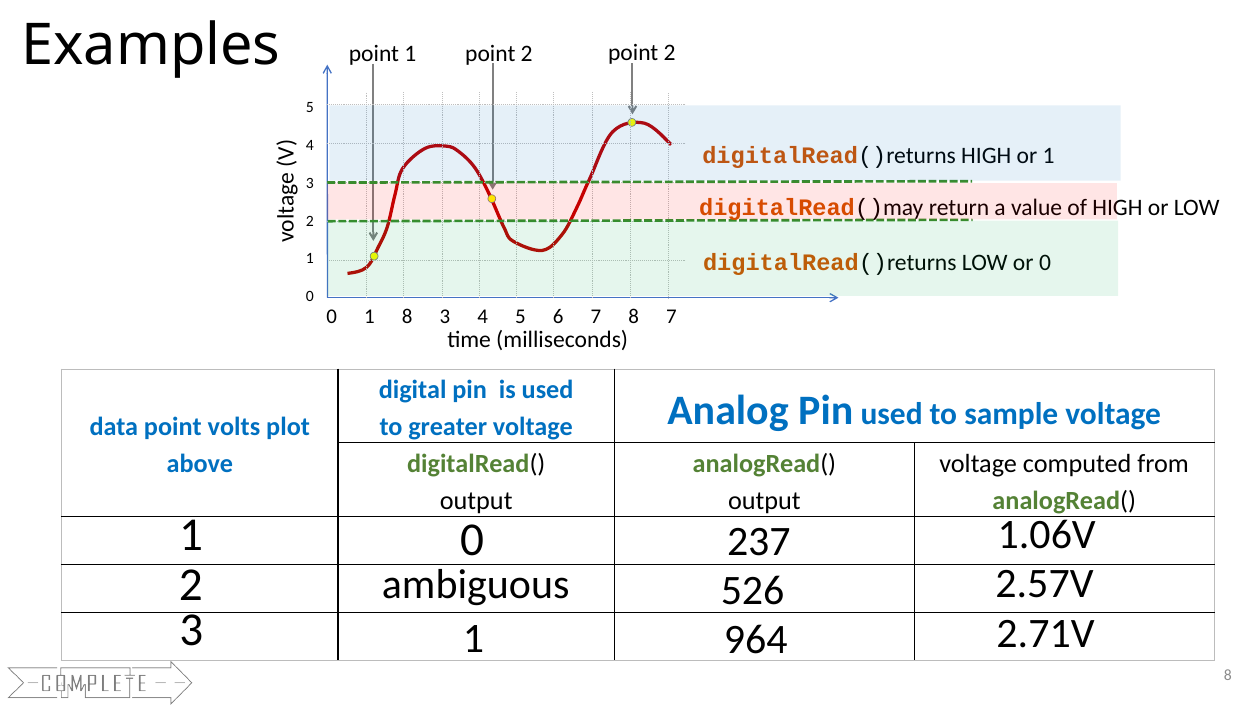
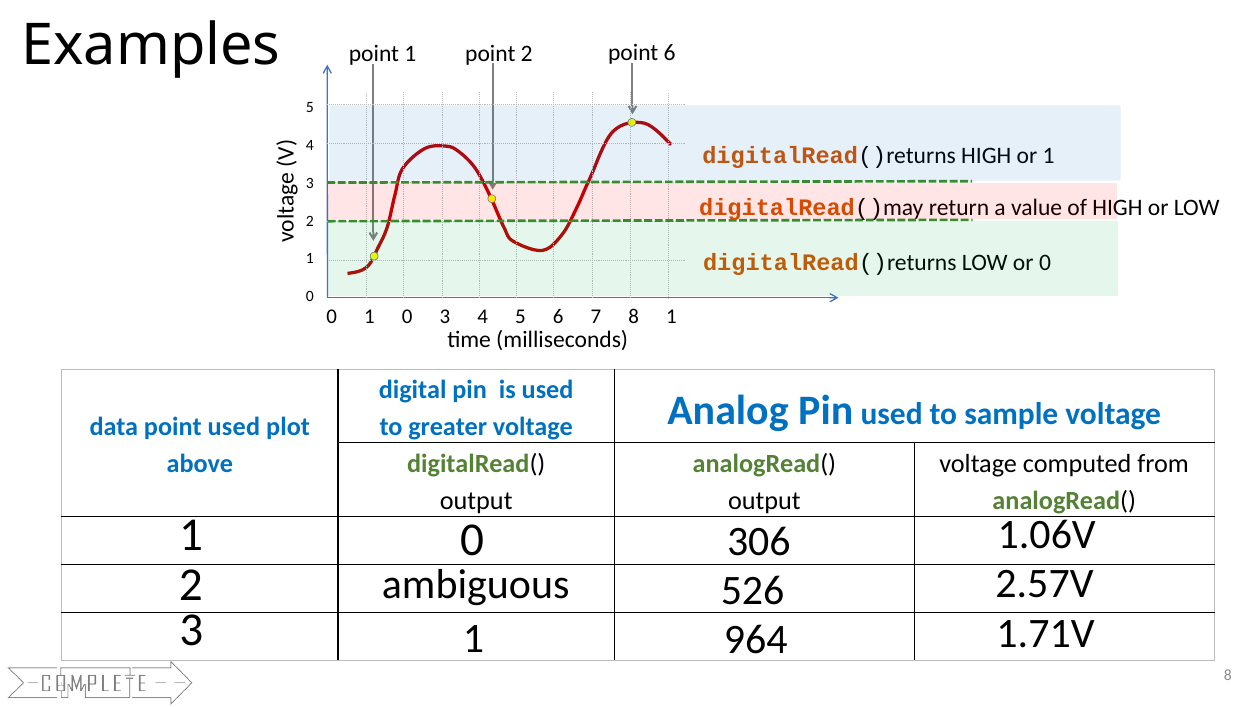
2 point 2: 2 -> 6
0 1 8: 8 -> 0
8 7: 7 -> 1
point volts: volts -> used
237: 237 -> 306
2.71V: 2.71V -> 1.71V
